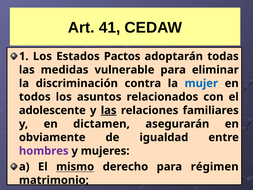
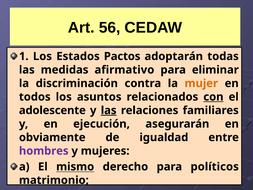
41: 41 -> 56
vulnerable: vulnerable -> afirmativo
mujer colour: blue -> orange
con underline: none -> present
dictamen: dictamen -> ejecución
régimen: régimen -> políticos
